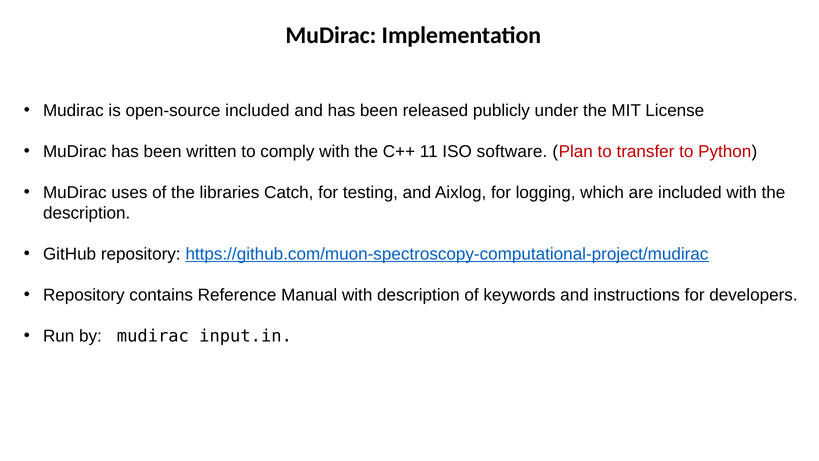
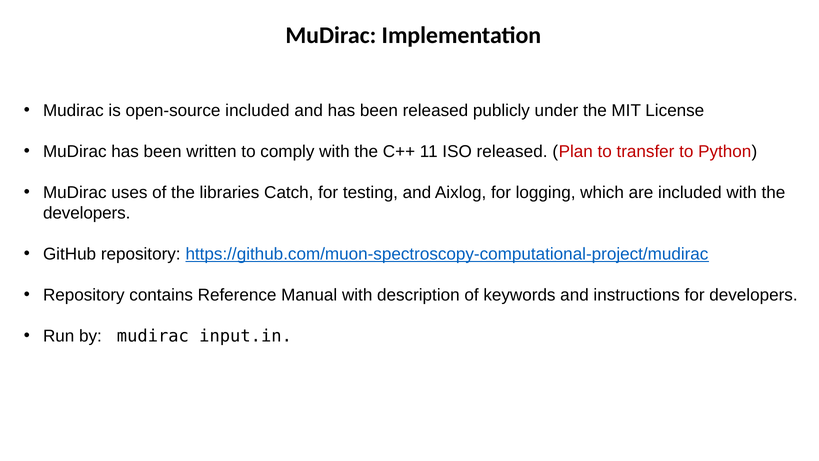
ISO software: software -> released
description at (87, 213): description -> developers
